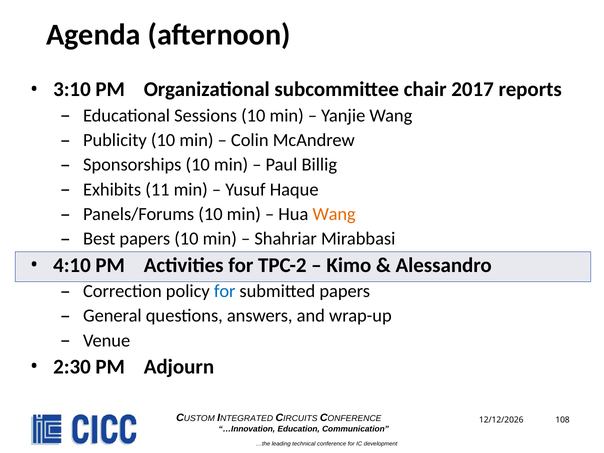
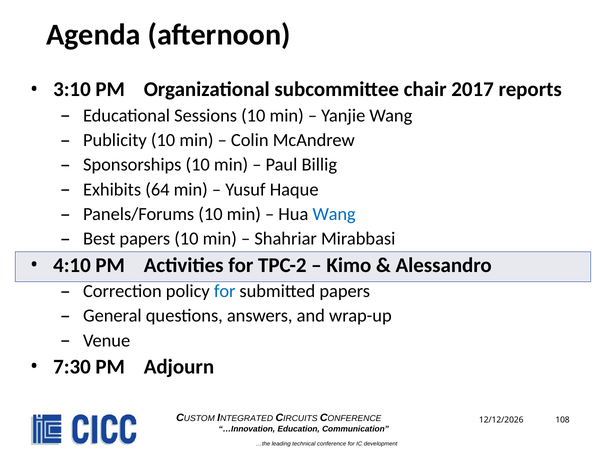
11: 11 -> 64
Wang at (334, 214) colour: orange -> blue
2:30: 2:30 -> 7:30
